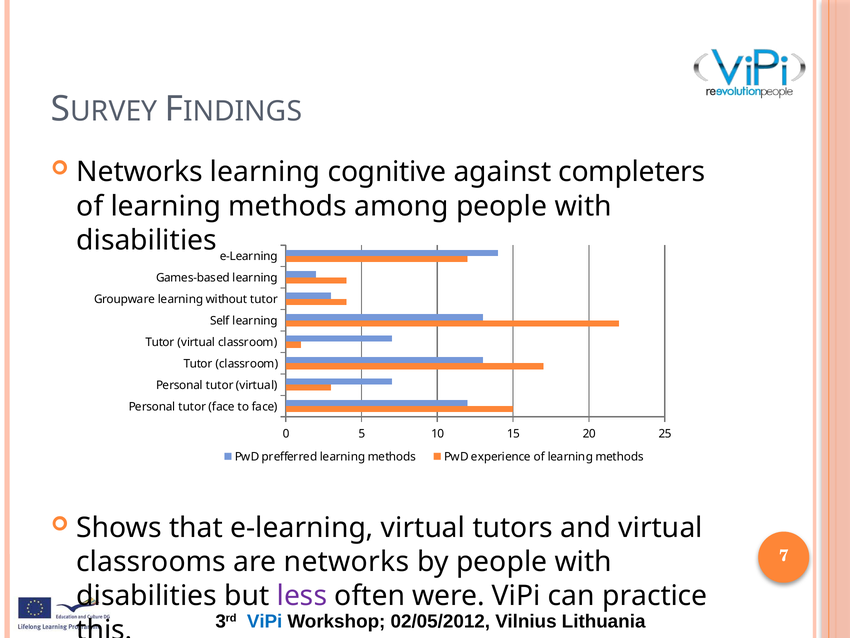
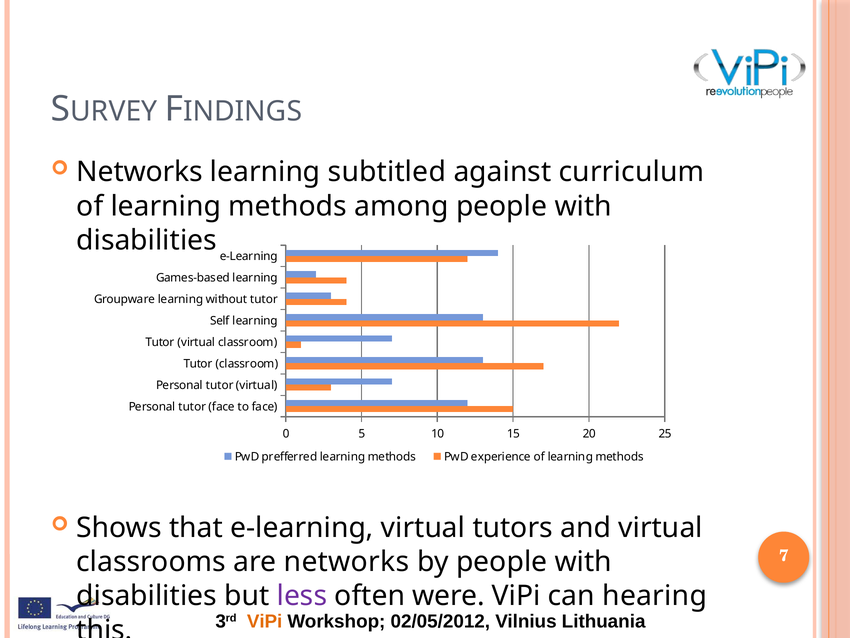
cognitive: cognitive -> subtitled
completers: completers -> curriculum
practice: practice -> hearing
ViPi at (265, 621) colour: blue -> orange
